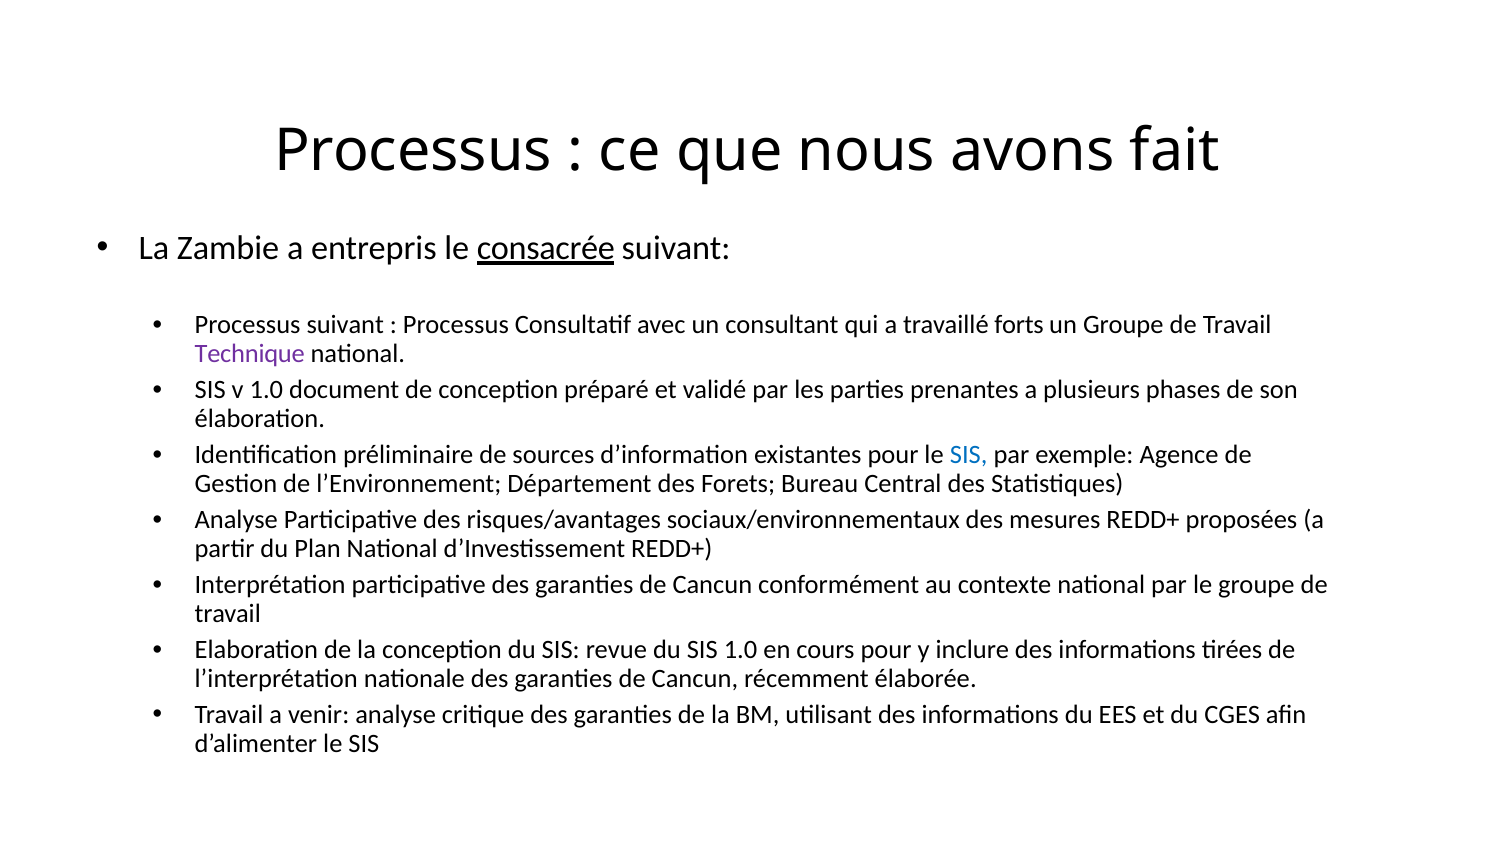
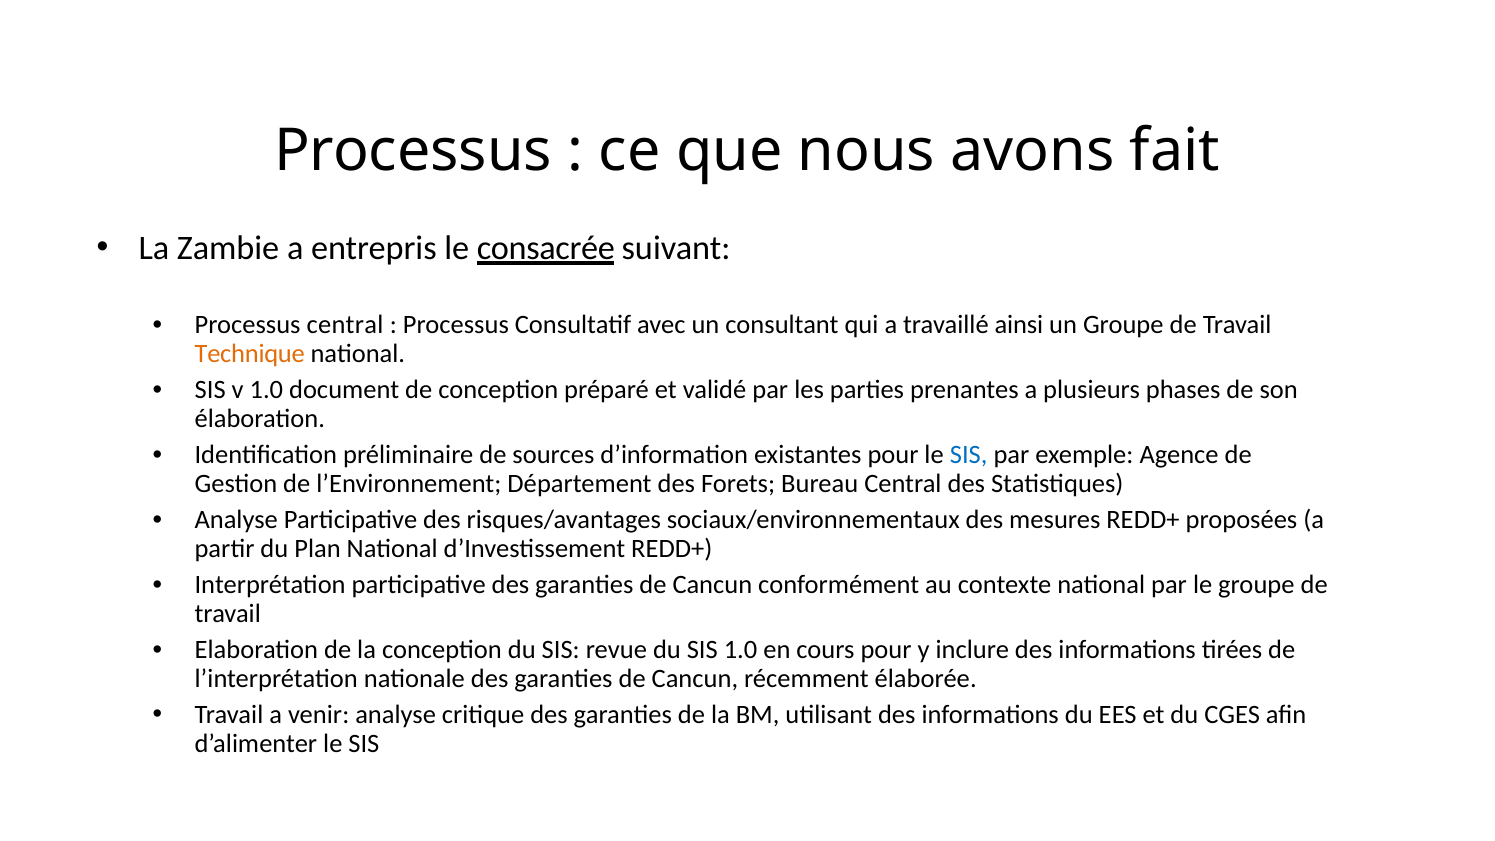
Processus suivant: suivant -> central
forts: forts -> ainsi
Technique colour: purple -> orange
